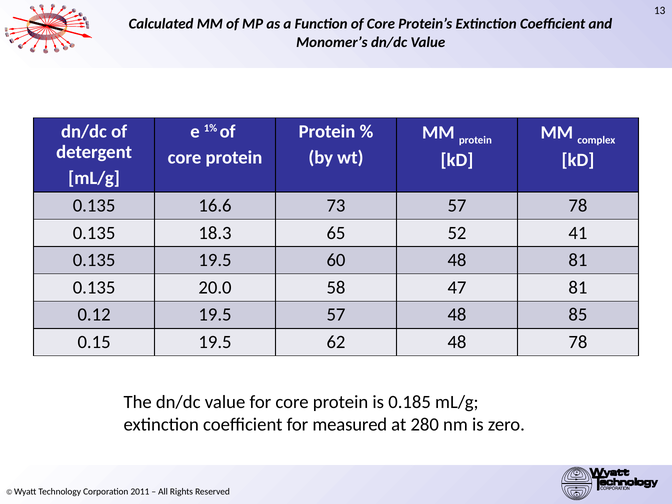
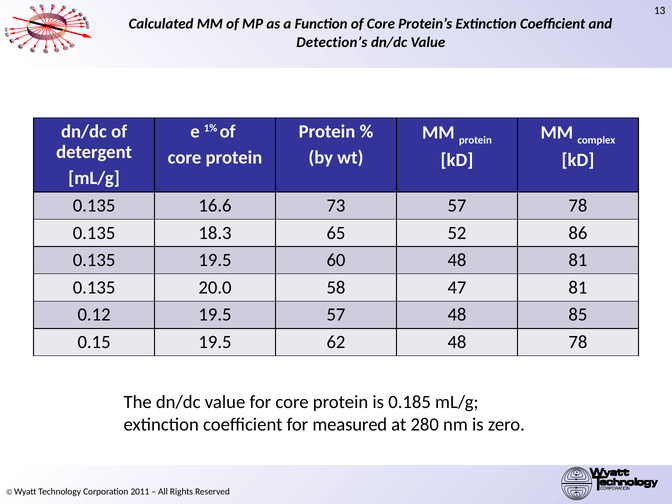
Monomer’s: Monomer’s -> Detection’s
41: 41 -> 86
